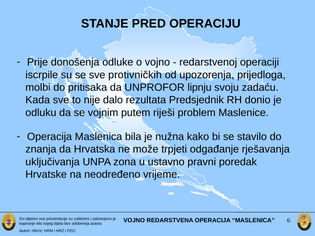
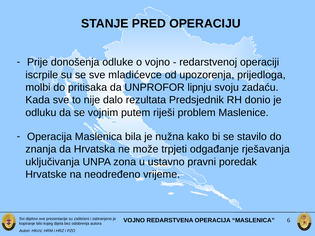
protivničkih: protivničkih -> mladićevce
